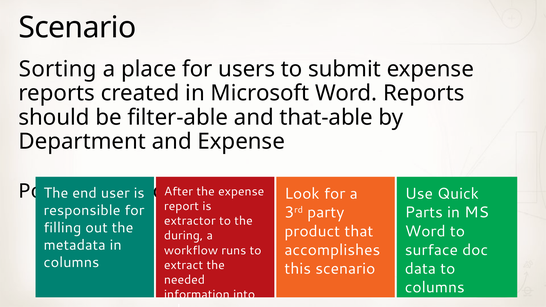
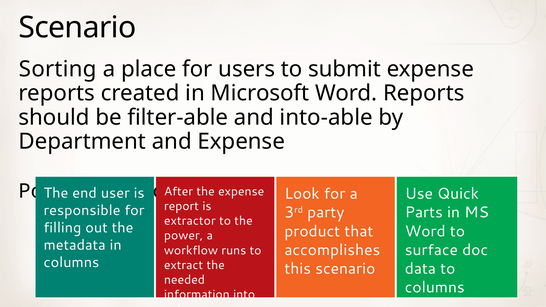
that-able: that-able -> into-able
during: during -> power
